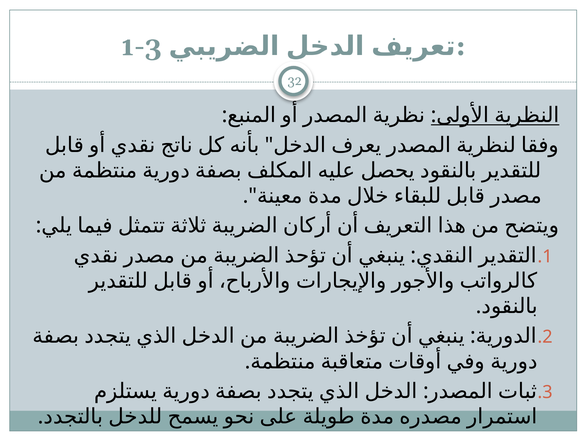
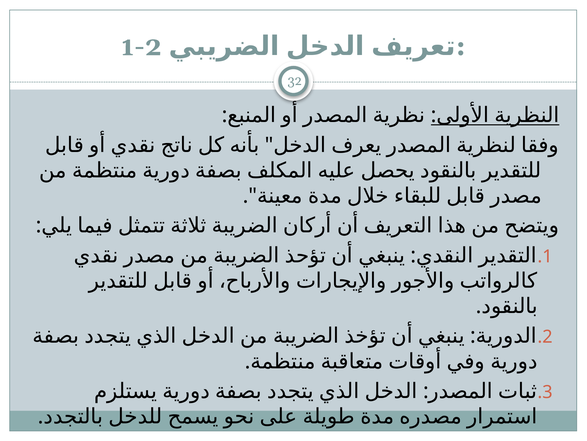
1-3: 1-3 -> 1-2
